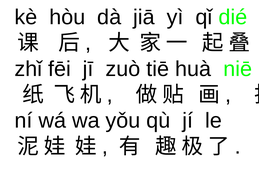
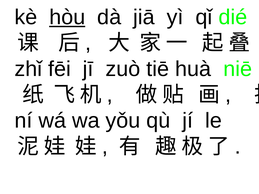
hòu underline: none -> present
